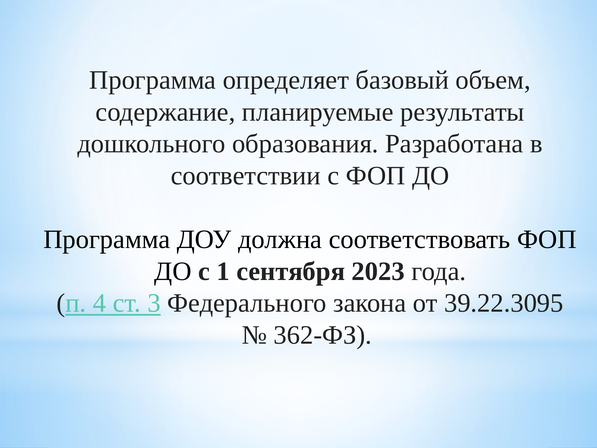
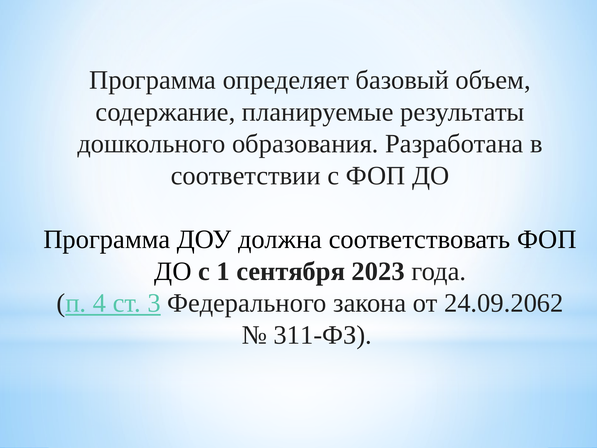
39.22.3095: 39.22.3095 -> 24.09.2062
362-ФЗ: 362-ФЗ -> 311-ФЗ
